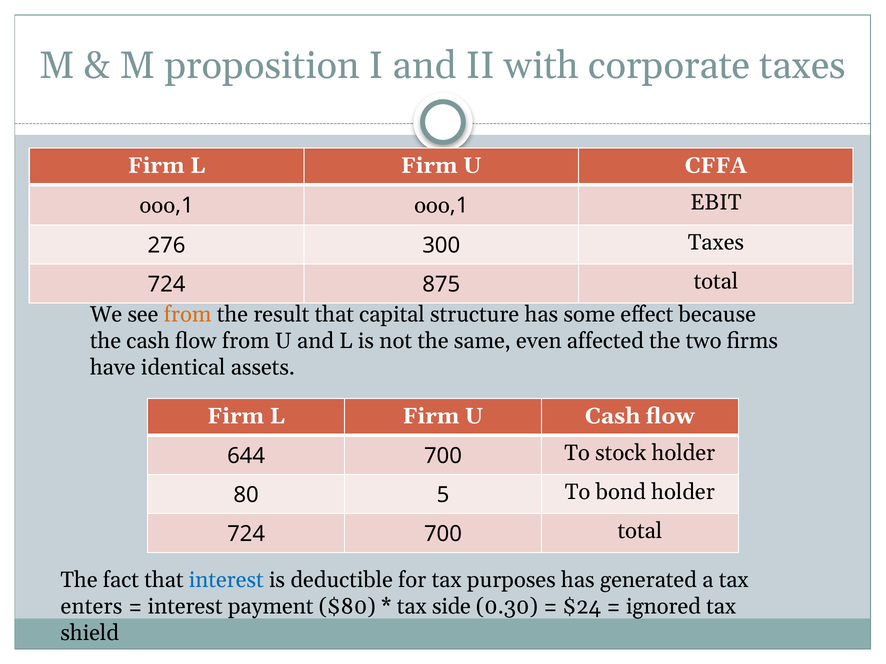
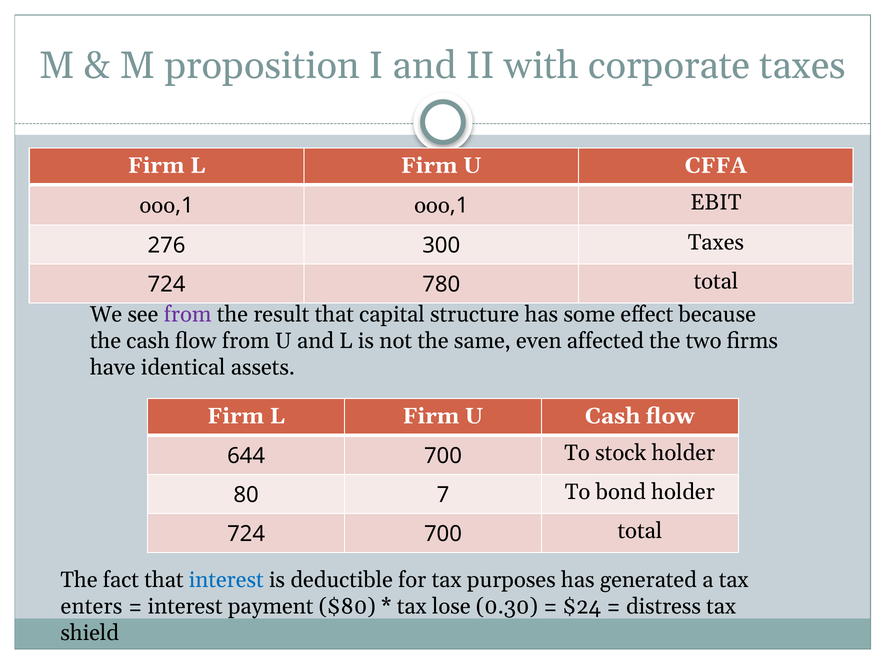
875: 875 -> 780
from at (188, 315) colour: orange -> purple
5: 5 -> 7
side: side -> lose
ignored: ignored -> distress
